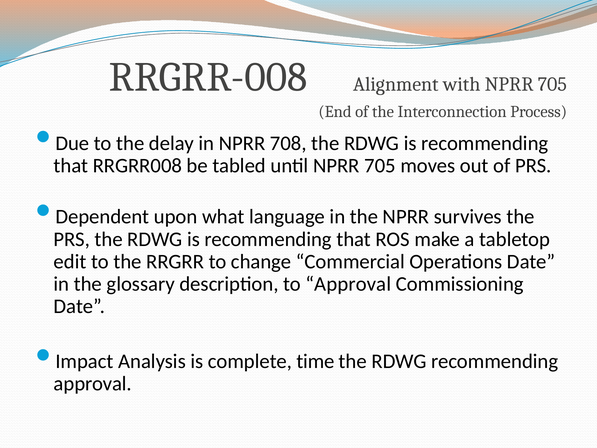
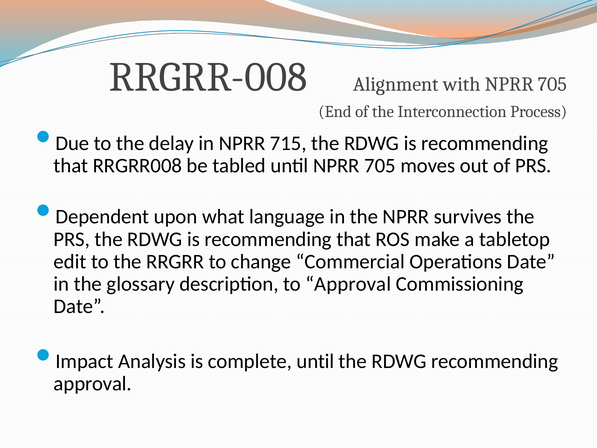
708: 708 -> 715
complete time: time -> until
